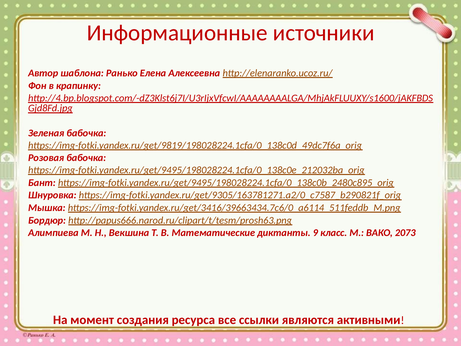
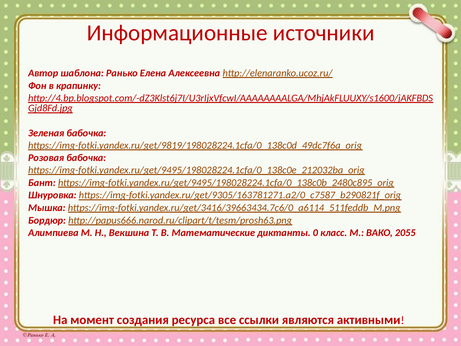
9: 9 -> 0
2073: 2073 -> 2055
